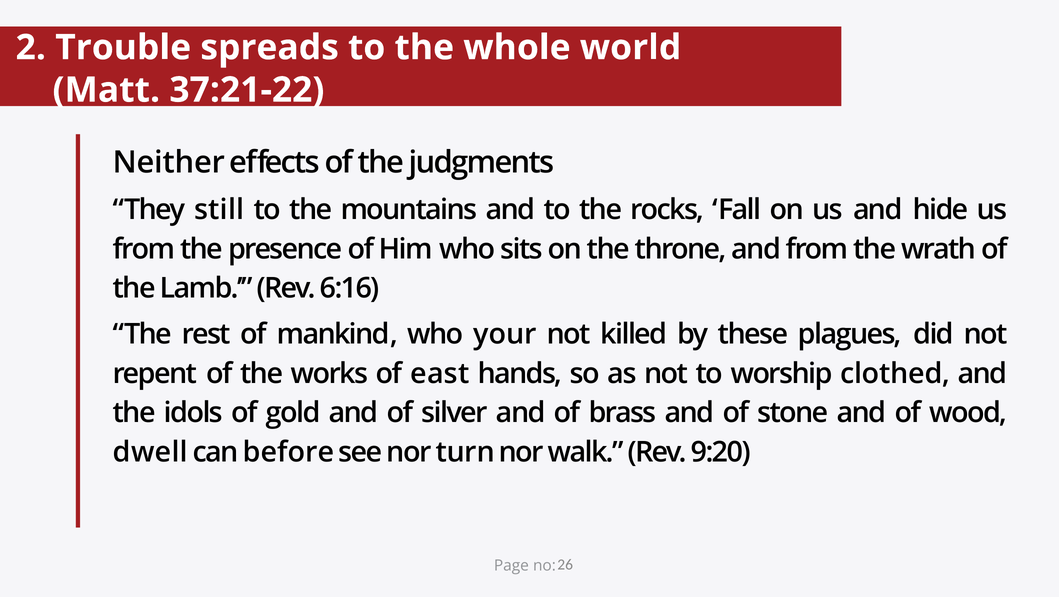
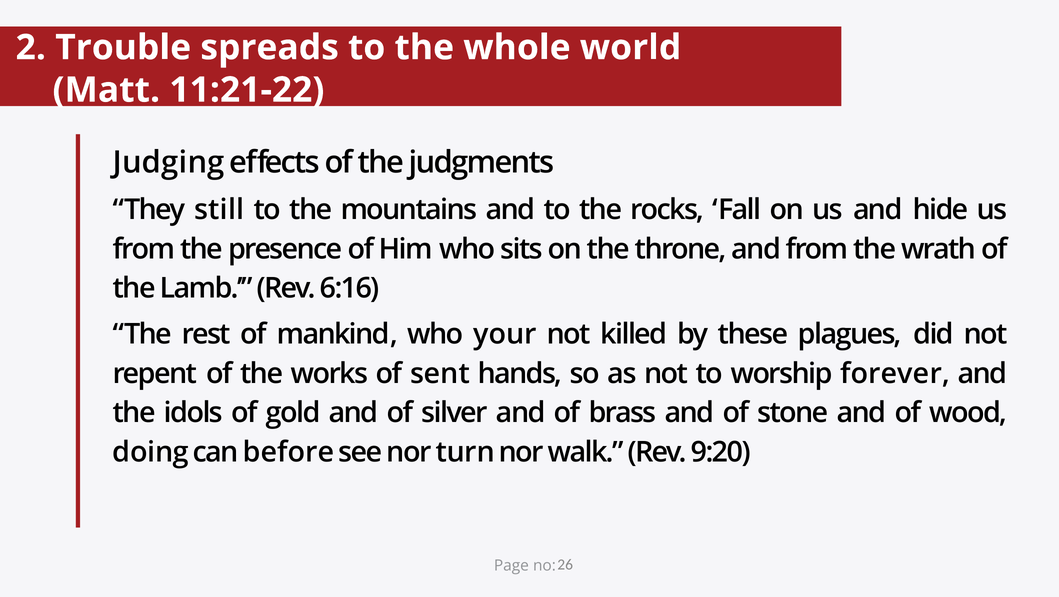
37:21-22: 37:21-22 -> 11:21-22
Neither: Neither -> Judging
east: east -> sent
clothed: clothed -> forever
dwell: dwell -> doing
